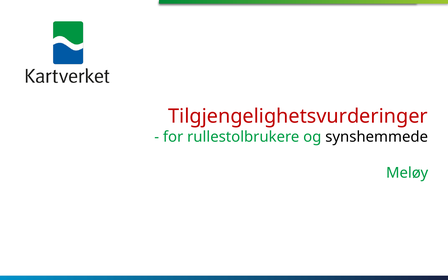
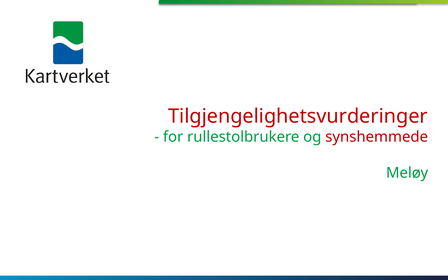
synshemmede colour: black -> red
